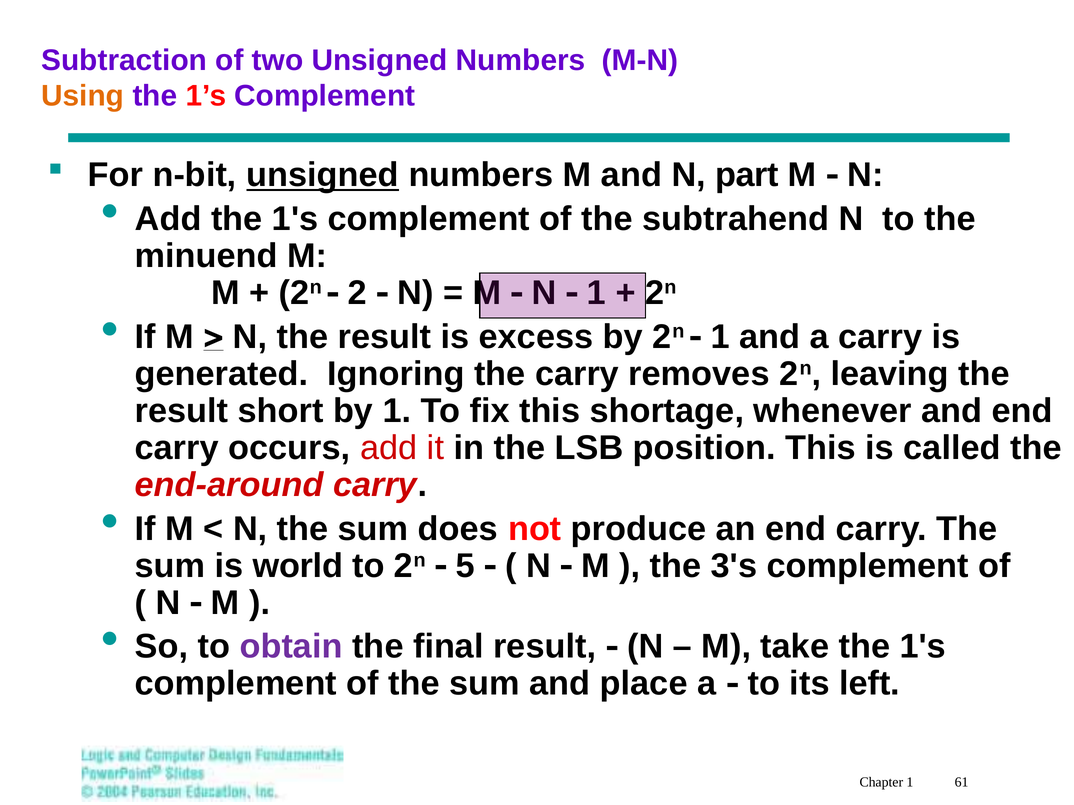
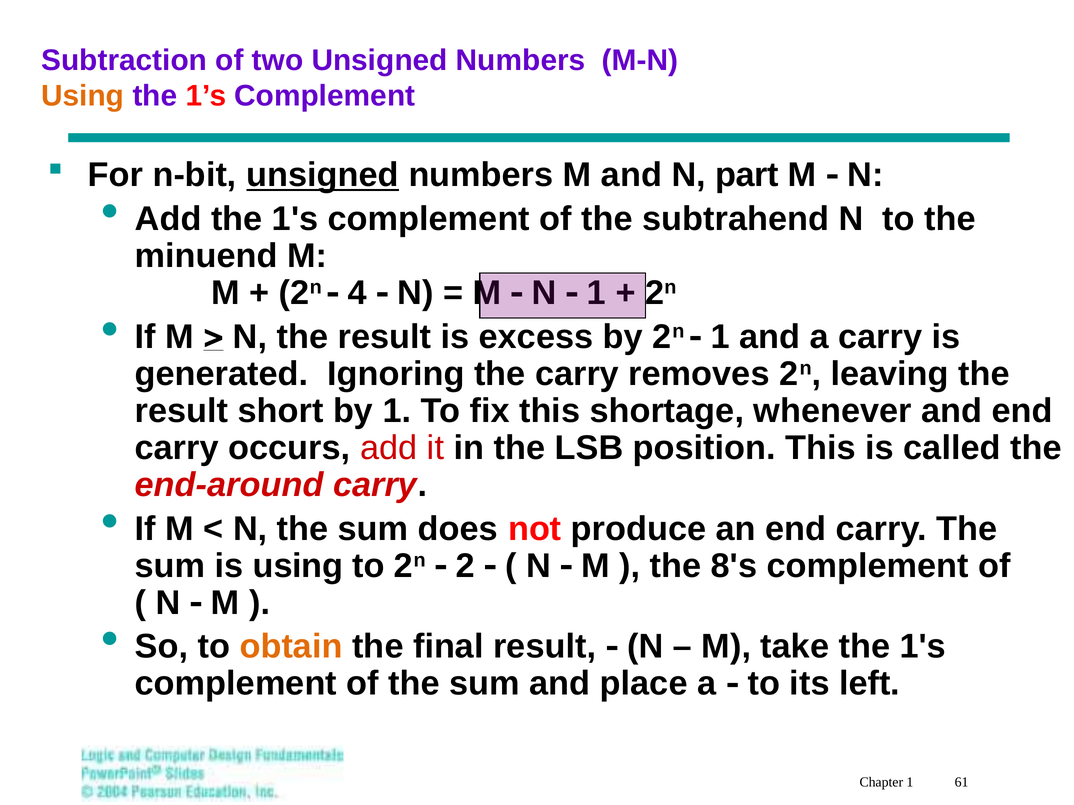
2: 2 -> 4
is world: world -> using
5: 5 -> 2
3's: 3's -> 8's
obtain colour: purple -> orange
